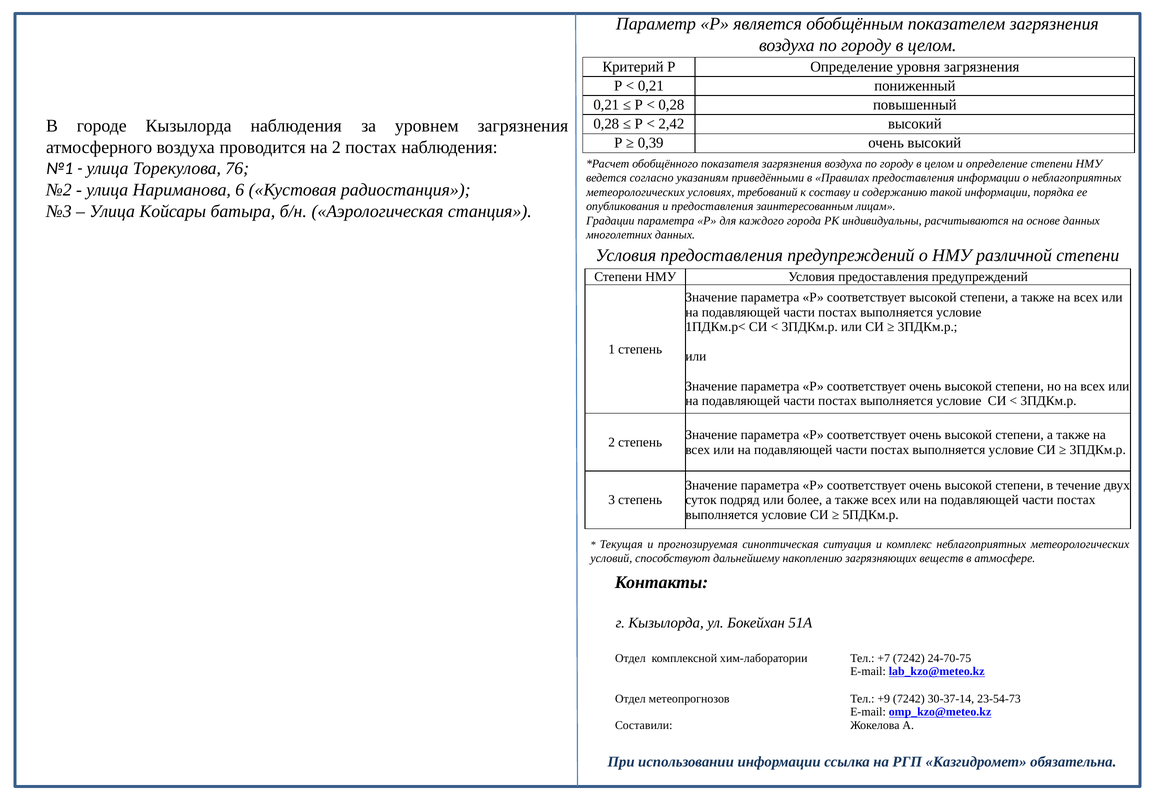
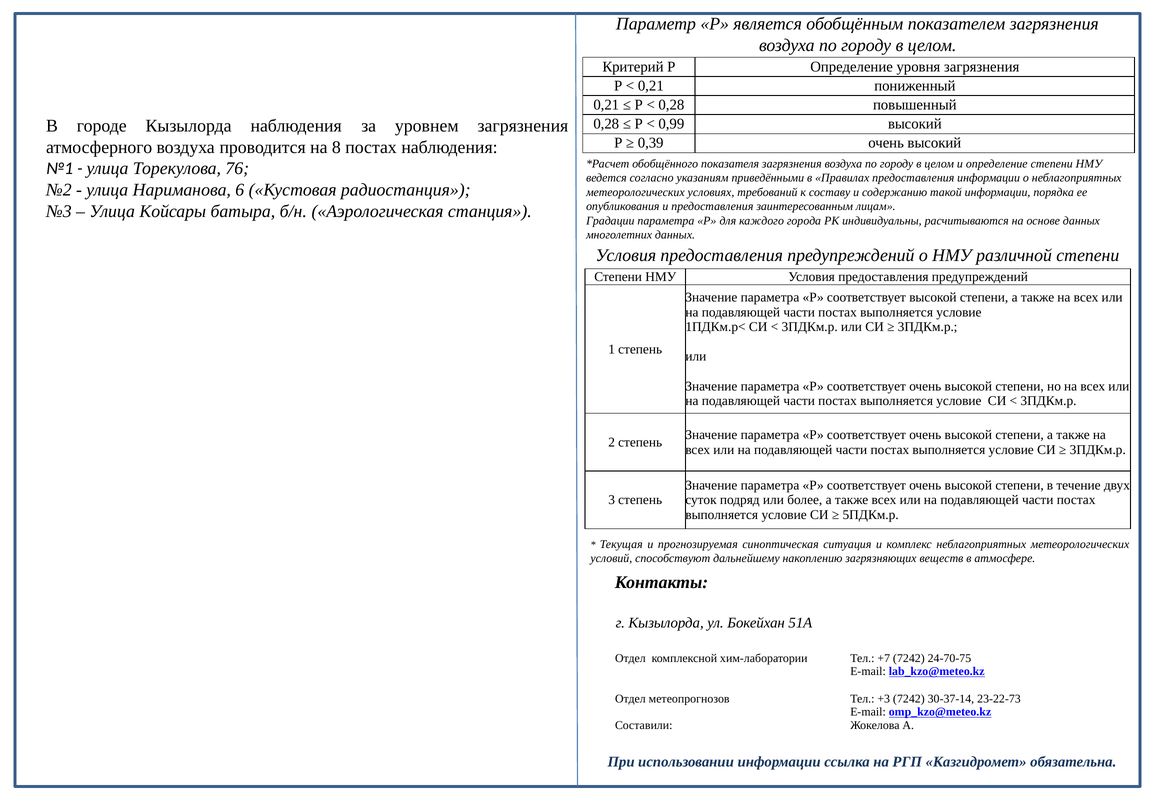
2,42: 2,42 -> 0,99
на 2: 2 -> 8
+9: +9 -> +3
23-54-73: 23-54-73 -> 23-22-73
